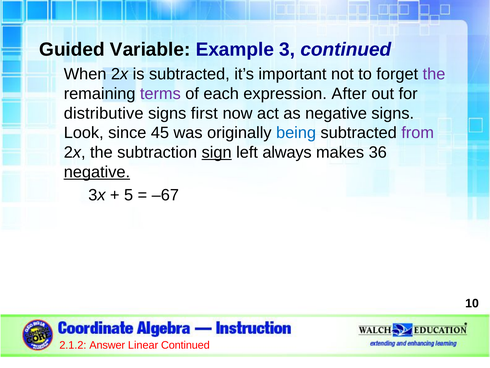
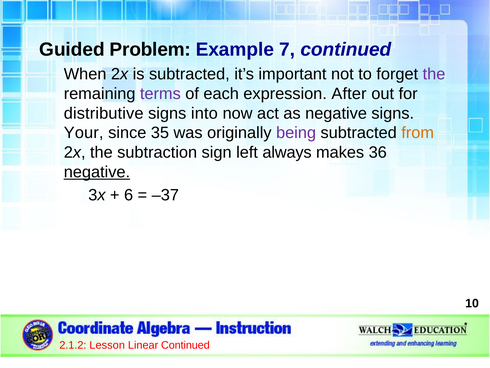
Variable: Variable -> Problem
3: 3 -> 7
first: first -> into
Look: Look -> Your
45: 45 -> 35
being colour: blue -> purple
from colour: purple -> orange
sign underline: present -> none
5: 5 -> 6
–67: –67 -> –37
Answer: Answer -> Lesson
